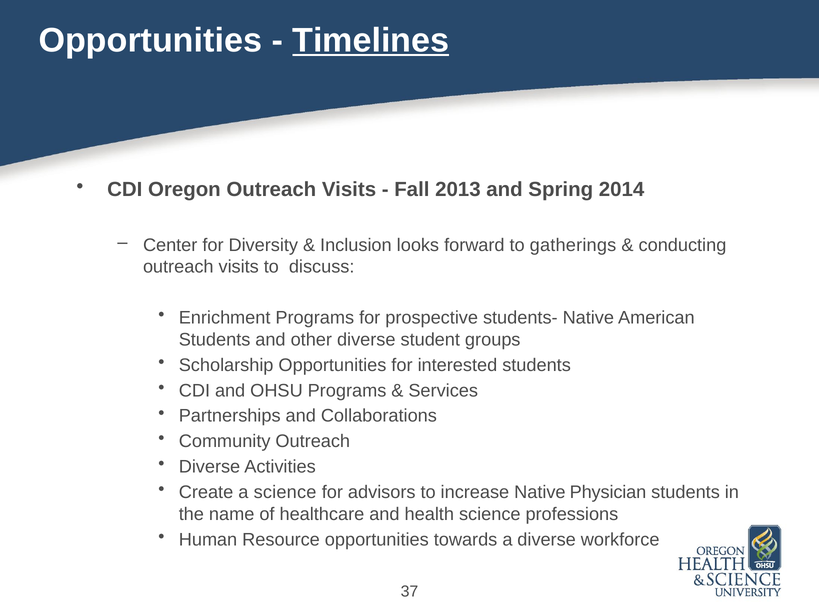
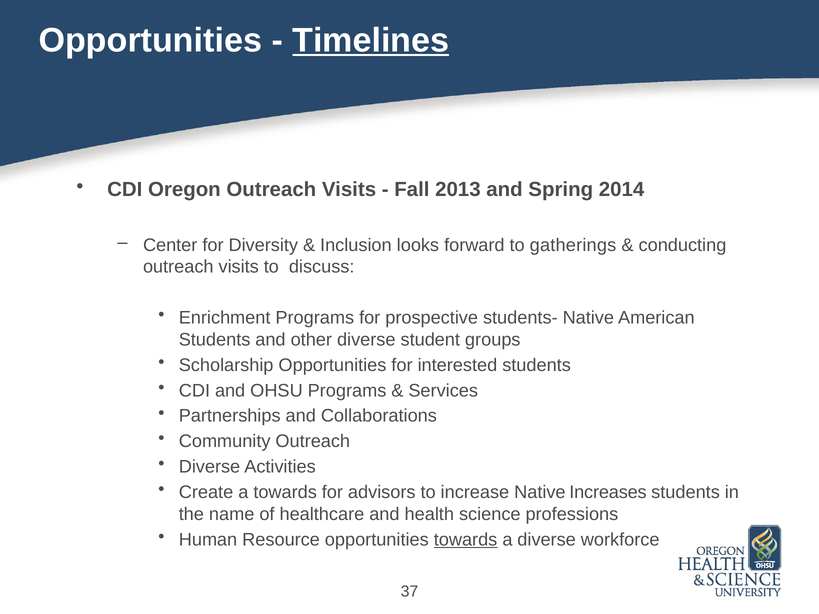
a science: science -> towards
Physician: Physician -> Increases
towards at (466, 540) underline: none -> present
